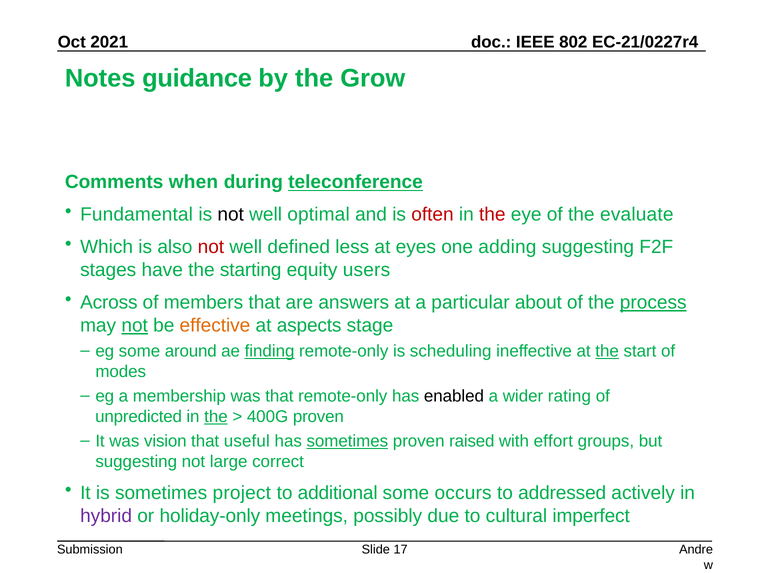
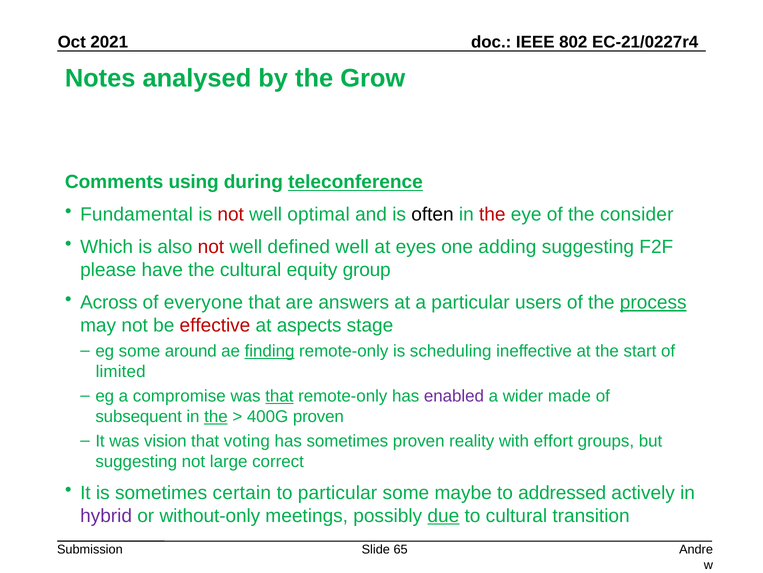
guidance: guidance -> analysed
when: when -> using
not at (231, 214) colour: black -> red
often colour: red -> black
evaluate: evaluate -> consider
defined less: less -> well
stages: stages -> please
the starting: starting -> cultural
users: users -> group
members: members -> everyone
about: about -> users
not at (135, 325) underline: present -> none
effective colour: orange -> red
the at (607, 351) underline: present -> none
modes: modes -> limited
membership: membership -> compromise
that at (279, 396) underline: none -> present
enabled colour: black -> purple
rating: rating -> made
unpredicted: unpredicted -> subsequent
useful: useful -> voting
sometimes at (347, 441) underline: present -> none
raised: raised -> reality
project: project -> certain
to additional: additional -> particular
occurs: occurs -> maybe
holiday-only: holiday-only -> without-only
due underline: none -> present
imperfect: imperfect -> transition
17: 17 -> 65
